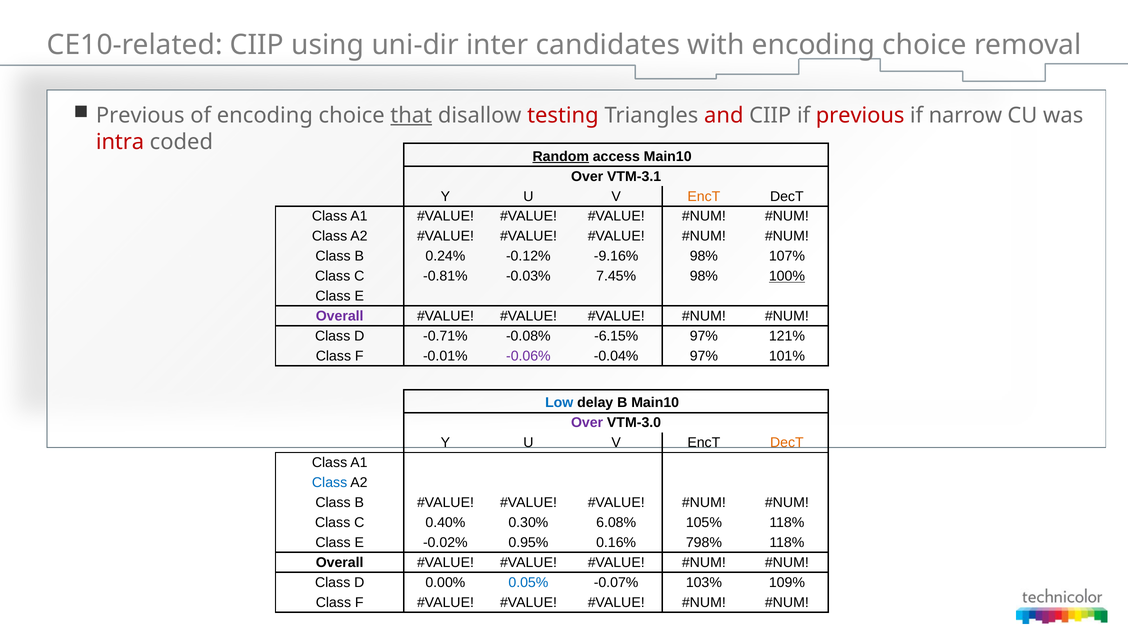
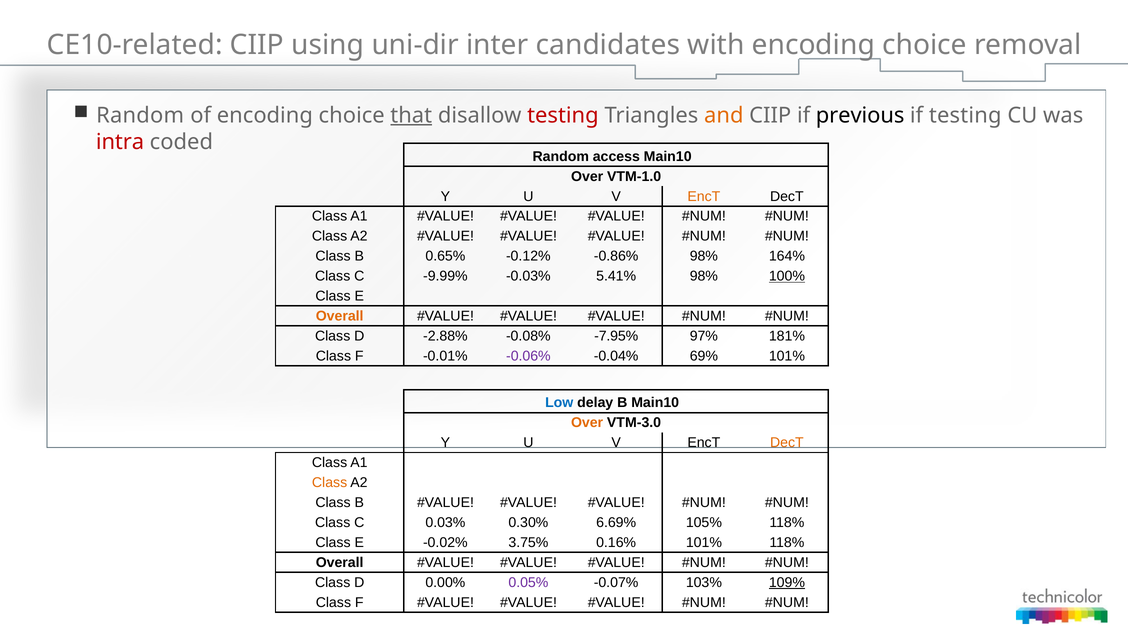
Previous at (140, 115): Previous -> Random
and colour: red -> orange
previous at (860, 115) colour: red -> black
if narrow: narrow -> testing
Random at (561, 156) underline: present -> none
VTM-3.1: VTM-3.1 -> VTM-1.0
0.24%: 0.24% -> 0.65%
-9.16%: -9.16% -> -0.86%
107%: 107% -> 164%
-0.81%: -0.81% -> -9.99%
7.45%: 7.45% -> 5.41%
Overall at (340, 316) colour: purple -> orange
-0.71%: -0.71% -> -2.88%
-6.15%: -6.15% -> -7.95%
121%: 121% -> 181%
-0.04% 97%: 97% -> 69%
Over at (587, 422) colour: purple -> orange
Class at (330, 482) colour: blue -> orange
0.40%: 0.40% -> 0.03%
6.08%: 6.08% -> 6.69%
0.95%: 0.95% -> 3.75%
0.16% 798%: 798% -> 101%
0.05% colour: blue -> purple
109% underline: none -> present
